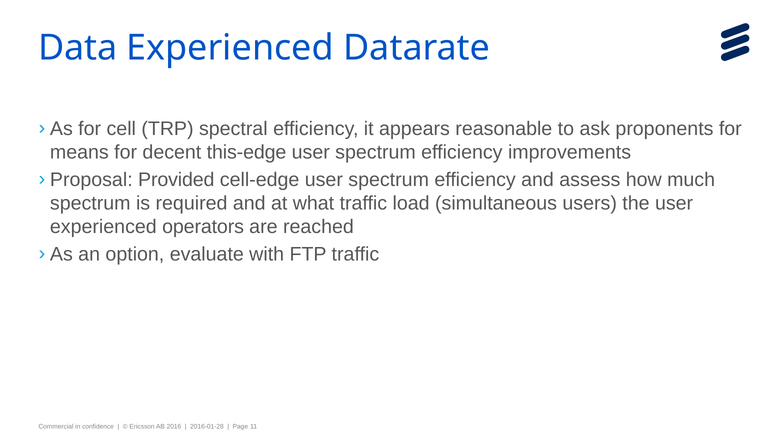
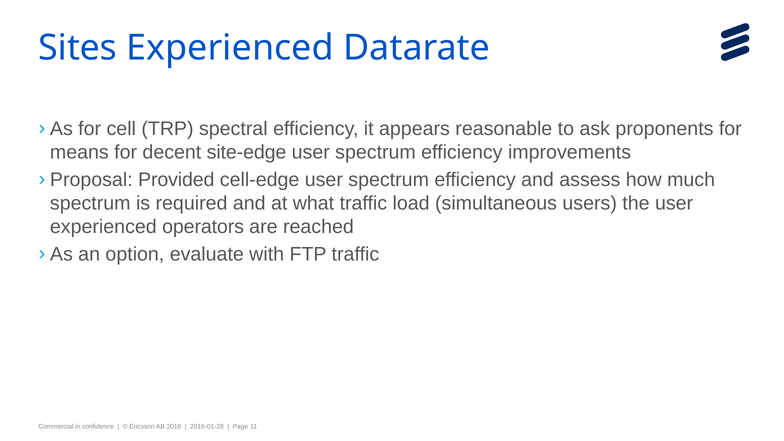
Data: Data -> Sites
this-edge: this-edge -> site-edge
